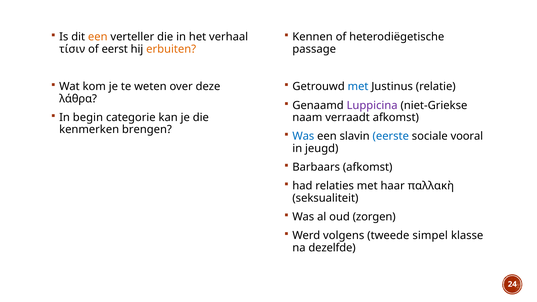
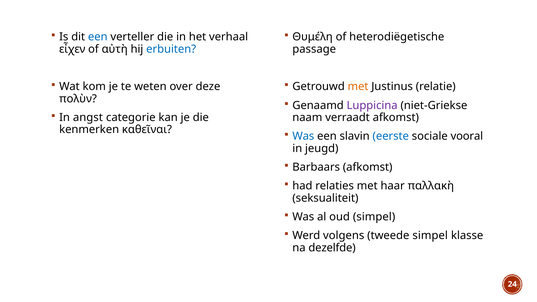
een at (98, 37) colour: orange -> blue
Kennen: Kennen -> Θυμέλη
τίσιν: τίσιν -> εἶχεν
eerst: eerst -> αὐτὴ
erbuiten colour: orange -> blue
met at (358, 87) colour: blue -> orange
λάθρα: λάθρα -> πολὺν
begin: begin -> angst
brengen: brengen -> καθεῖναι
oud zorgen: zorgen -> simpel
